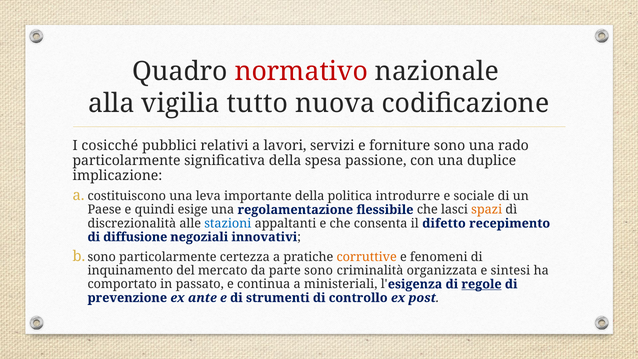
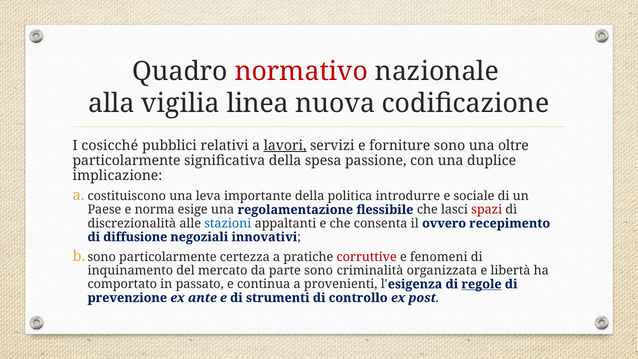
tutto: tutto -> linea
lavori underline: none -> present
rado: rado -> oltre
quindi: quindi -> norma
spazi colour: orange -> red
difetto: difetto -> ovvero
corruttive colour: orange -> red
sintesi: sintesi -> libertà
ministeriali: ministeriali -> provenienti
